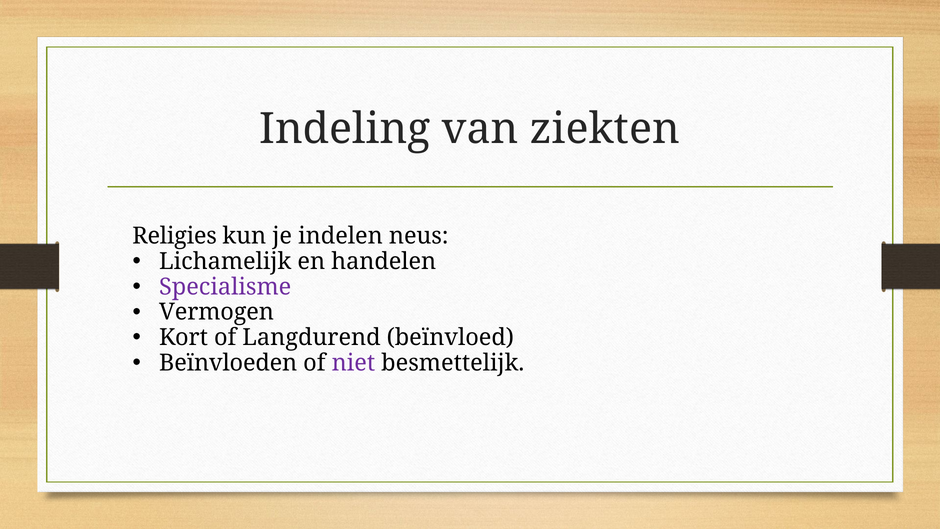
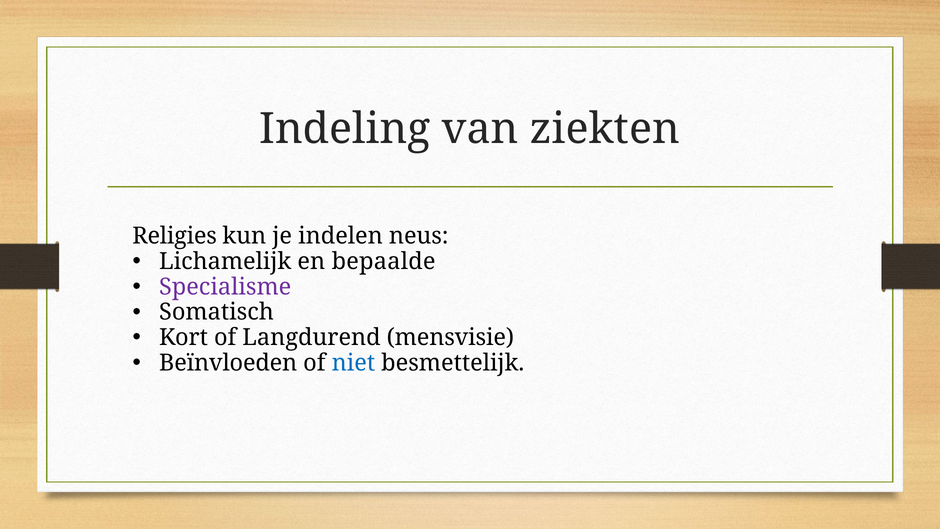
handelen: handelen -> bepaalde
Vermogen: Vermogen -> Somatisch
beïnvloed: beïnvloed -> mensvisie
niet colour: purple -> blue
